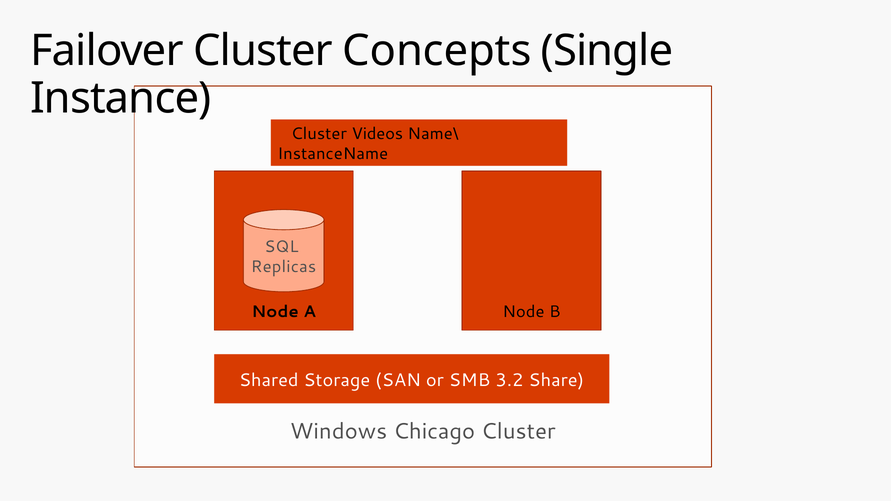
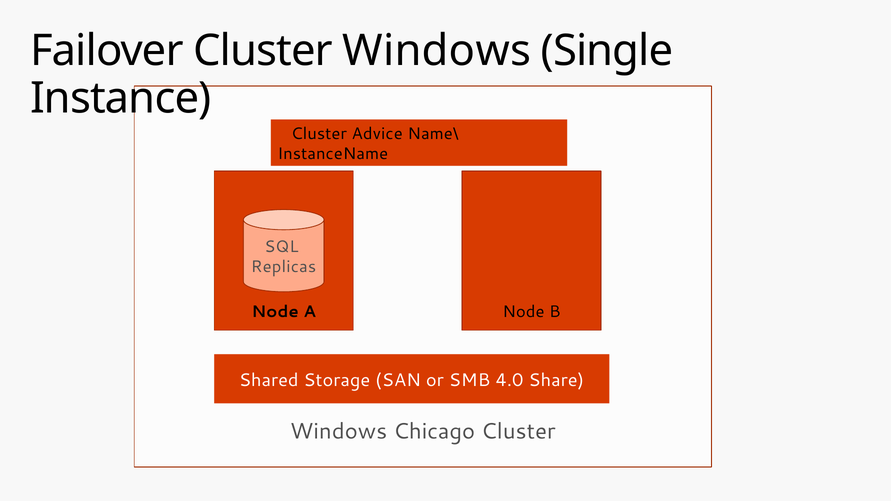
Cluster Concepts: Concepts -> Windows
Videos: Videos -> Advice
3.2: 3.2 -> 4.0
